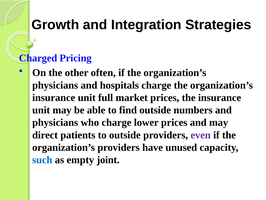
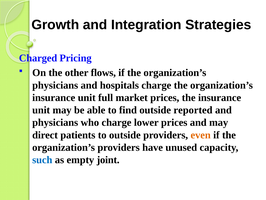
often: often -> flows
numbers: numbers -> reported
even colour: purple -> orange
